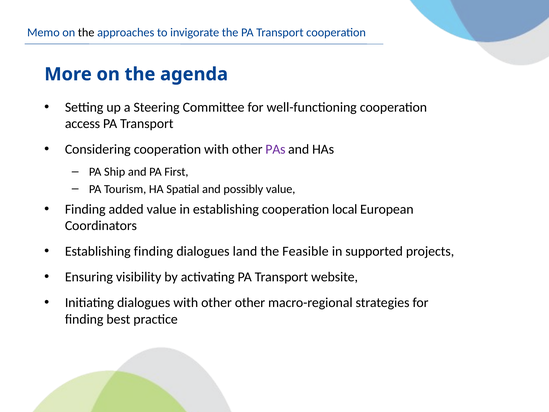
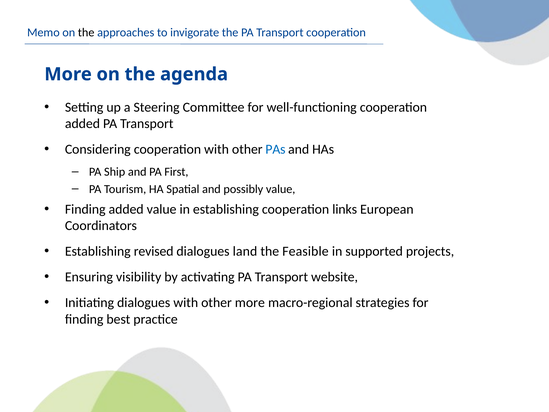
access at (83, 124): access -> added
PAs colour: purple -> blue
local: local -> links
Establishing finding: finding -> revised
other other: other -> more
